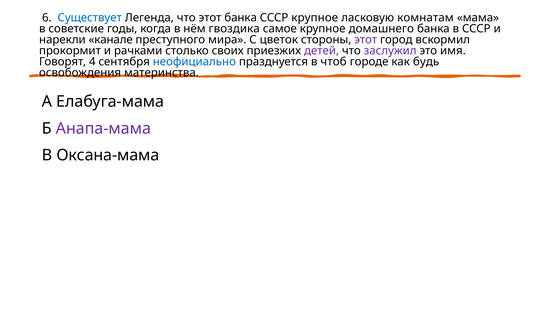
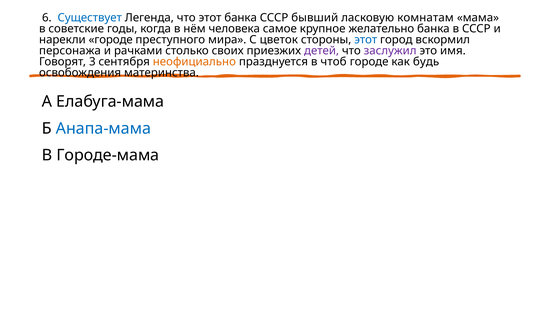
СССР крупное: крупное -> бывший
гвоздика: гвоздика -> человека
домашнего: домашнего -> желательно
нарекли канале: канале -> городе
этот at (366, 40) colour: purple -> blue
прокормит: прокормит -> персонажа
4: 4 -> 3
неофициально colour: blue -> orange
Анапа-мама colour: purple -> blue
Оксана-мама: Оксана-мама -> Городе-мама
